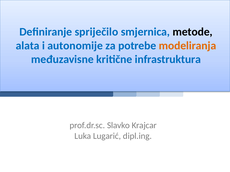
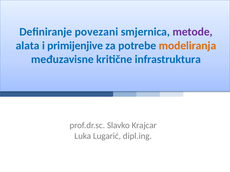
spriječilo: spriječilo -> povezani
metode colour: black -> purple
autonomije: autonomije -> primijenjive
